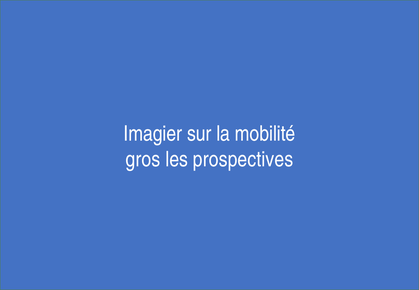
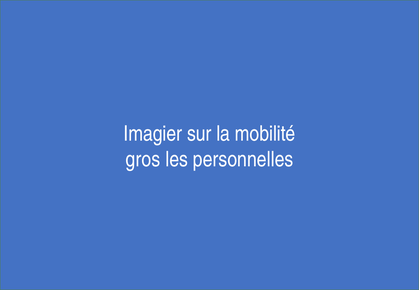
prospectives: prospectives -> personnelles
